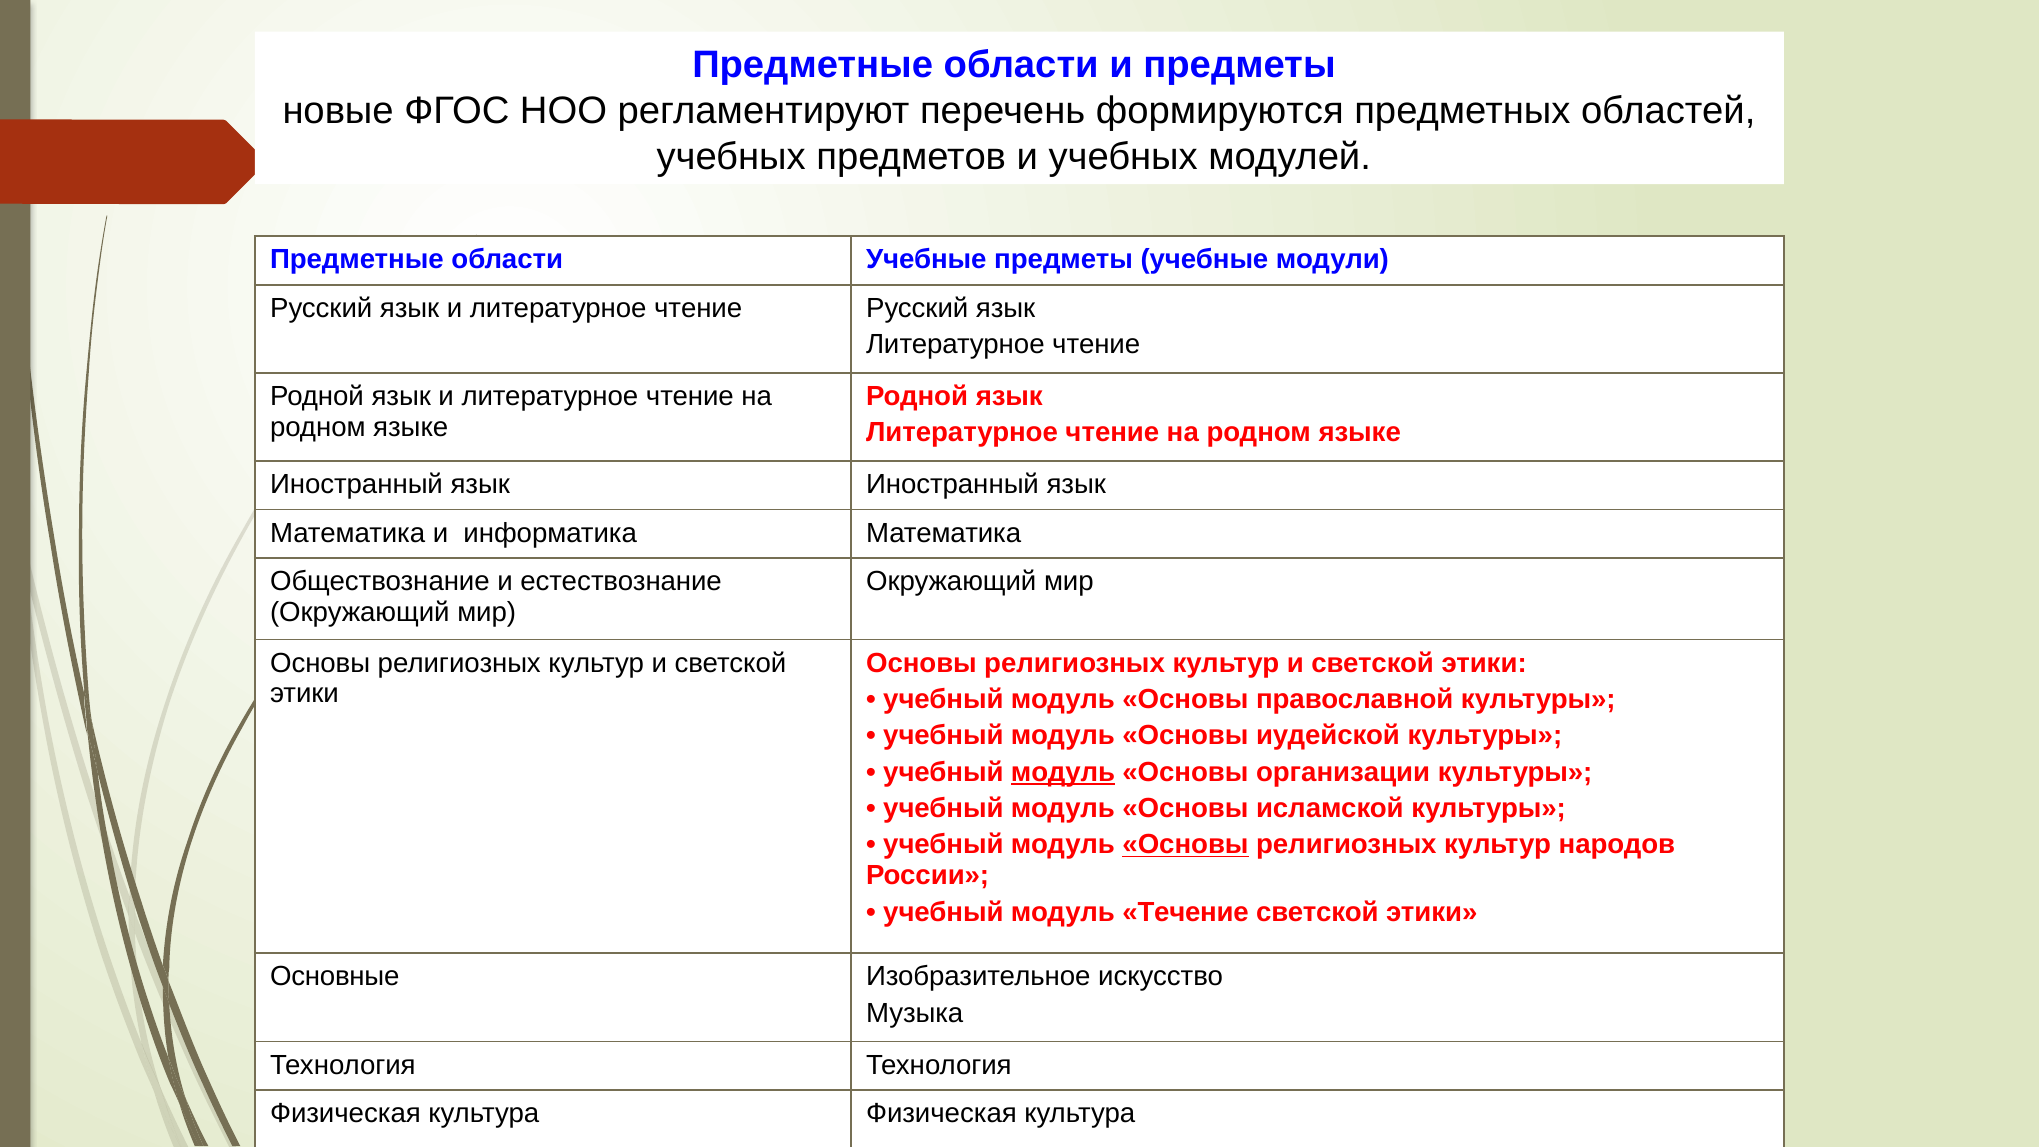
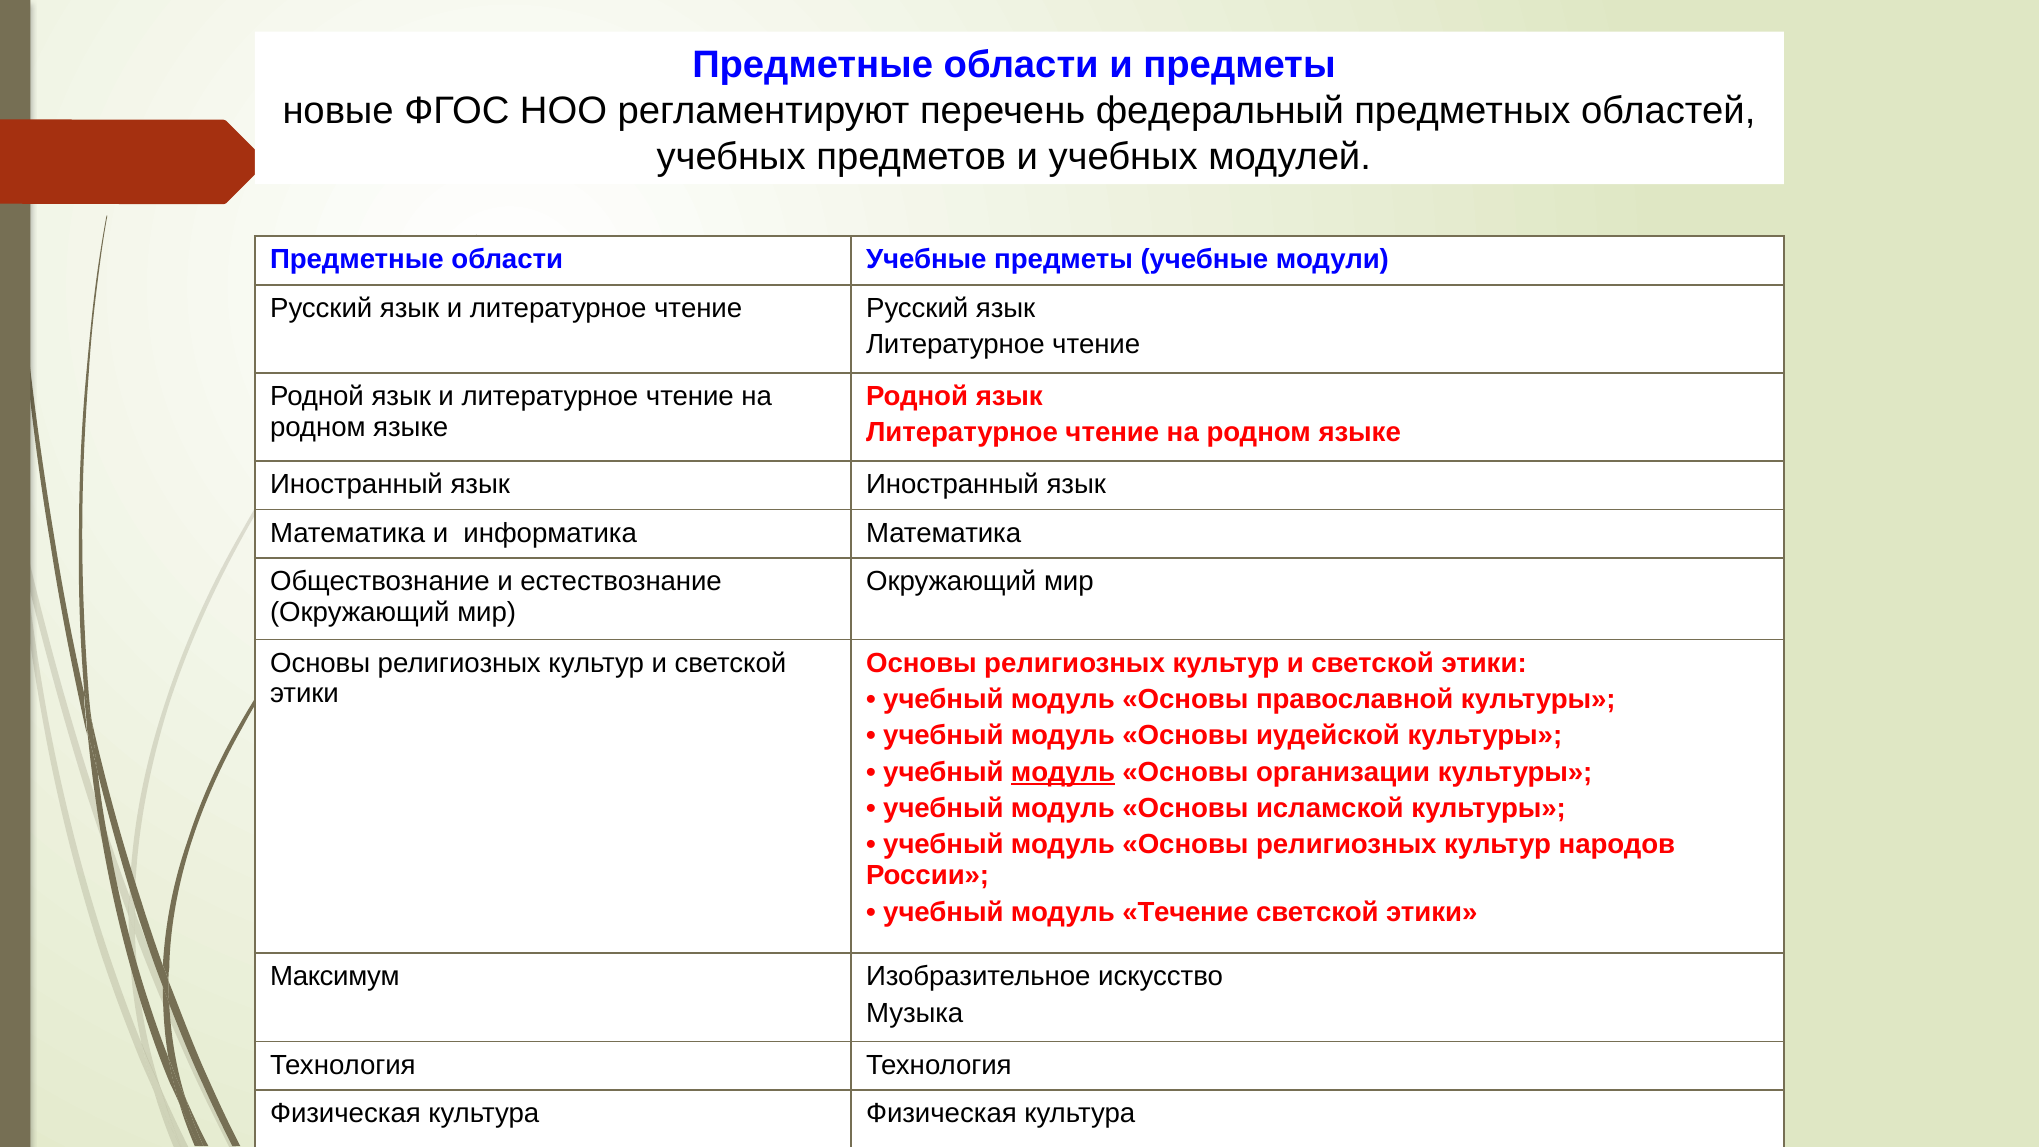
формируются: формируются -> федеральный
Основы at (1186, 845) underline: present -> none
Основные: Основные -> Максимум
